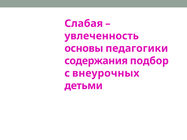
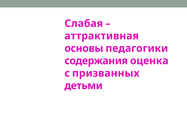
увлеченность: увлеченность -> аттрактивная
подбор: подбор -> оценка
внеурочных: внеурочных -> призванных
